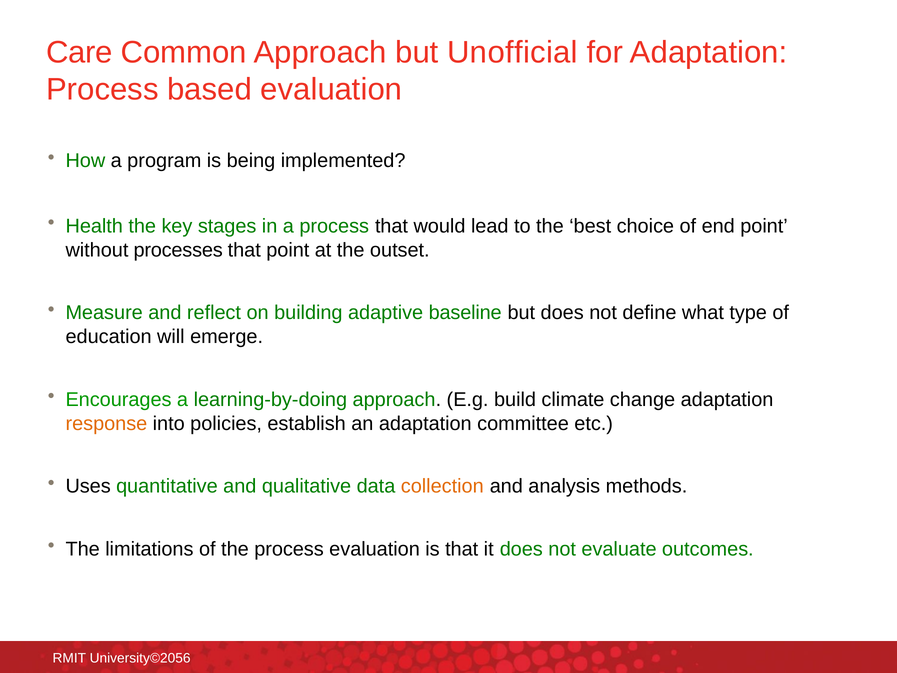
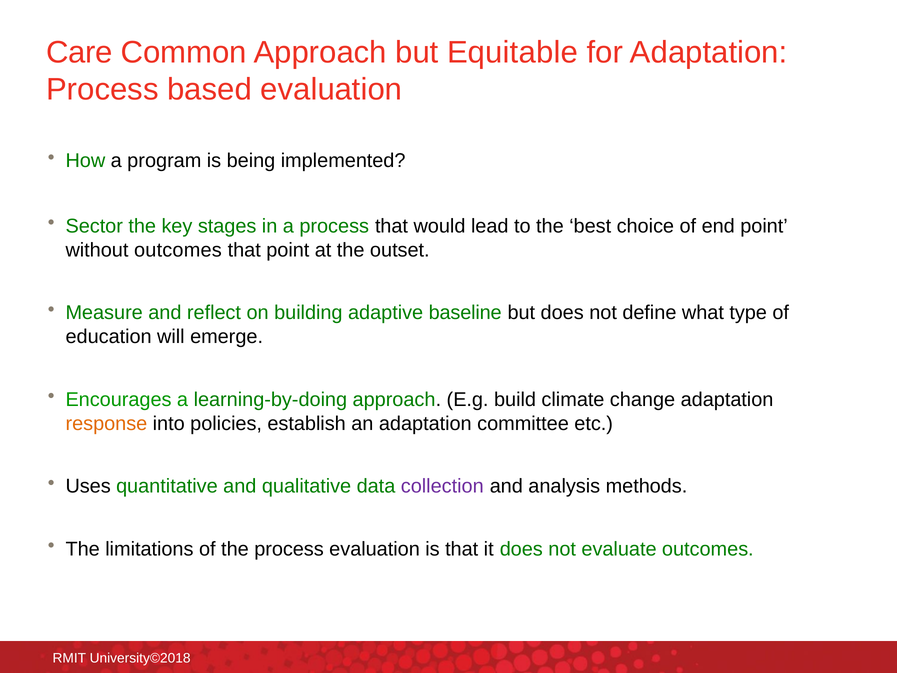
Unofficial: Unofficial -> Equitable
Health: Health -> Sector
without processes: processes -> outcomes
collection colour: orange -> purple
University©2056: University©2056 -> University©2018
